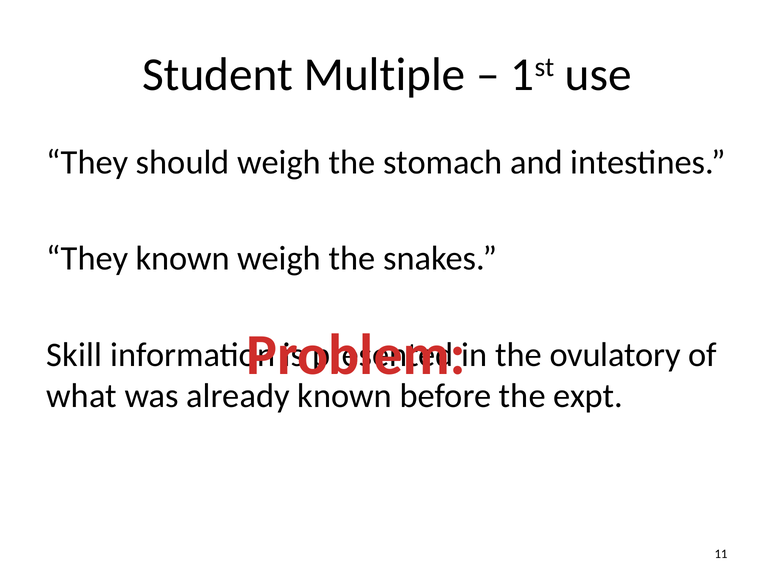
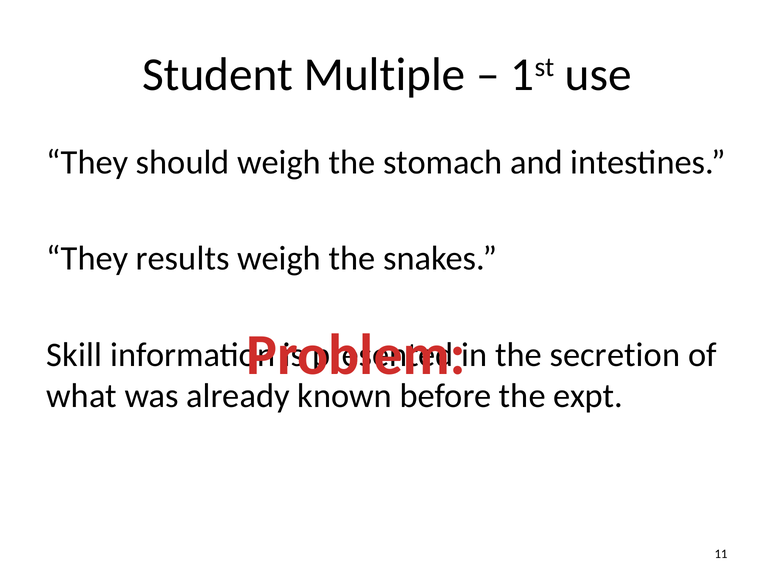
They known: known -> results
ovulatory: ovulatory -> secretion
